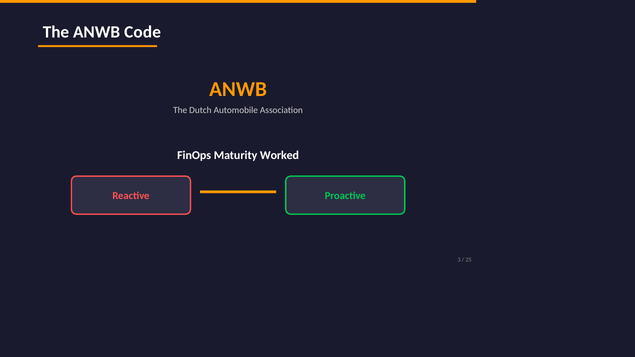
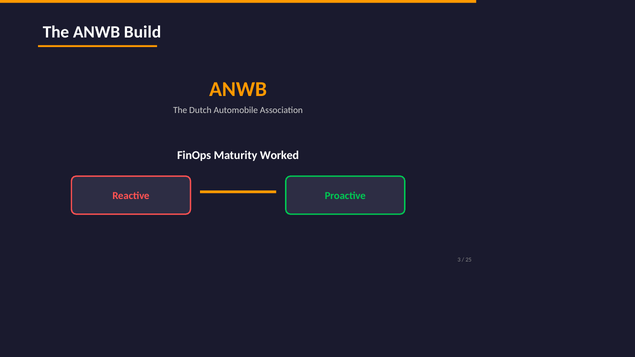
Code: Code -> Build
